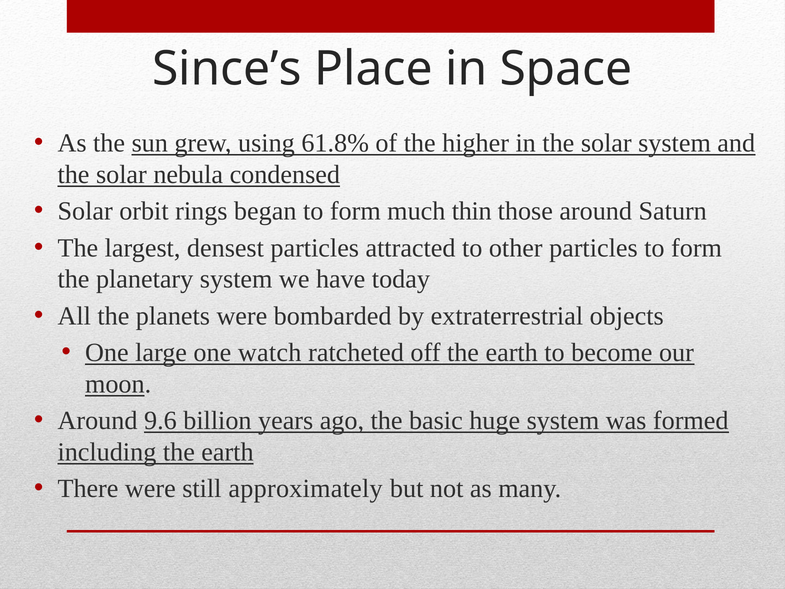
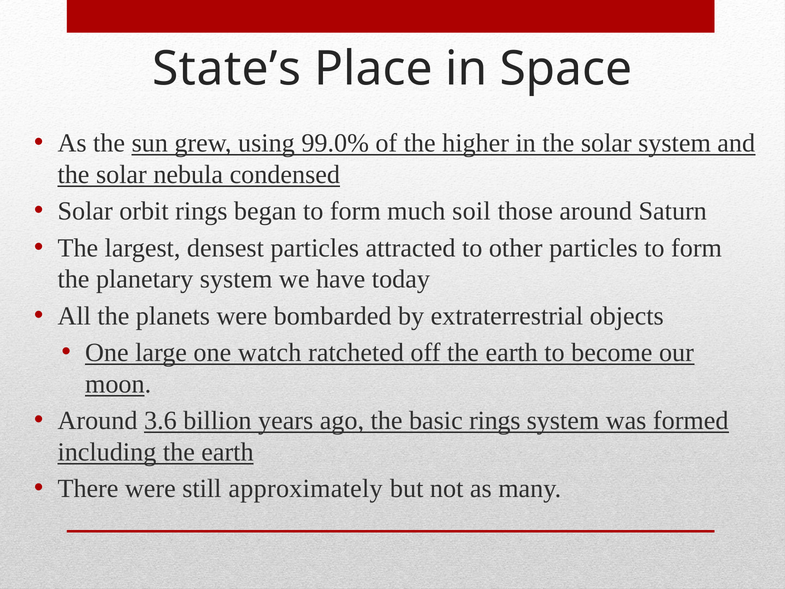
Since’s: Since’s -> State’s
61.8%: 61.8% -> 99.0%
thin: thin -> soil
9.6: 9.6 -> 3.6
basic huge: huge -> rings
